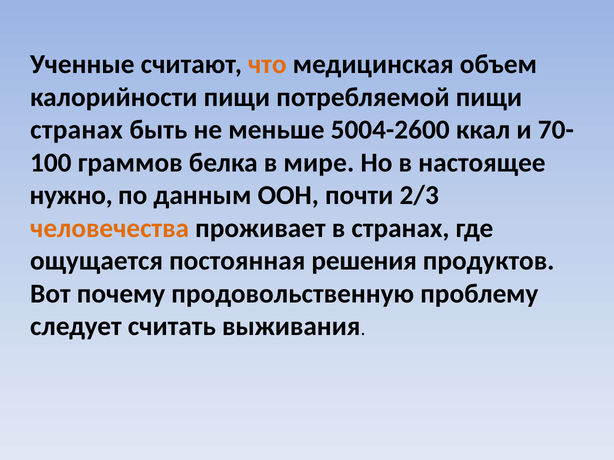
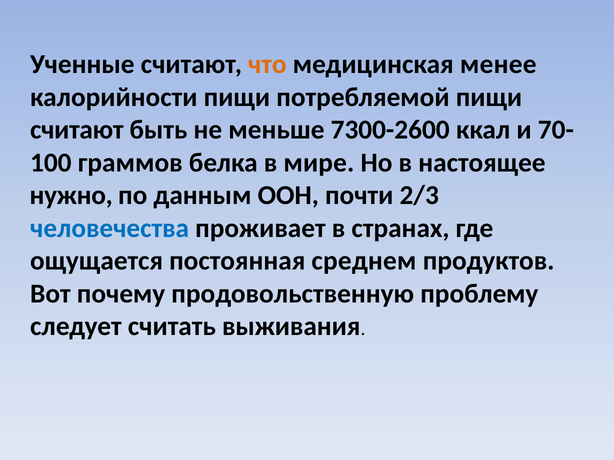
объем: объем -> менее
странах at (77, 130): странах -> считают
5004-2600: 5004-2600 -> 7300-2600
человечества colour: orange -> blue
решения: решения -> среднем
